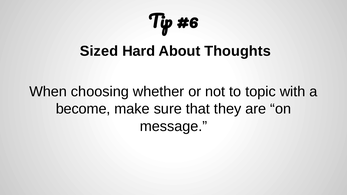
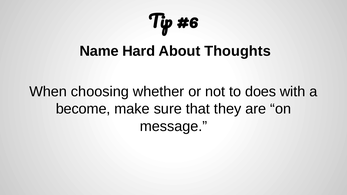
Sized: Sized -> Name
topic: topic -> does
